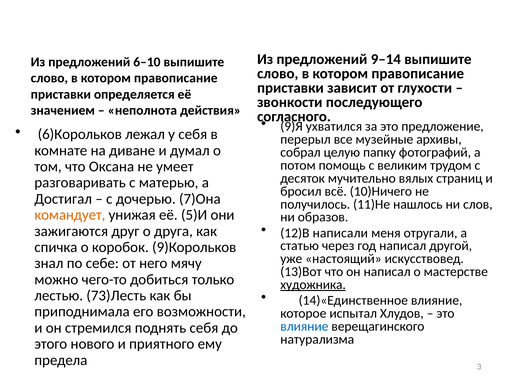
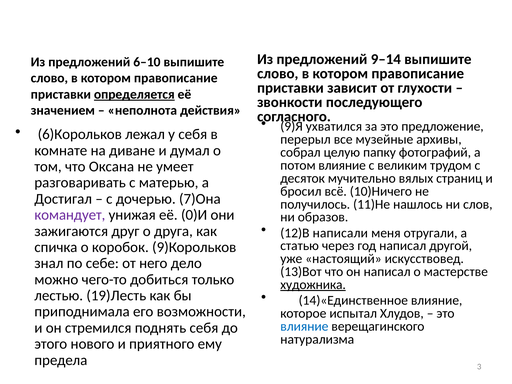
определяется underline: none -> present
потом помощь: помощь -> влияние
командует colour: orange -> purple
5)И: 5)И -> 0)И
мячу: мячу -> дело
73)Лесть: 73)Лесть -> 19)Лесть
